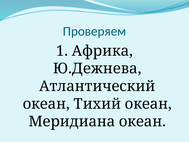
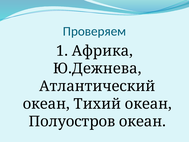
Меридиана: Меридиана -> Полуостров
